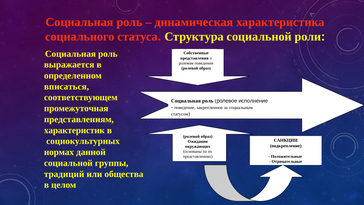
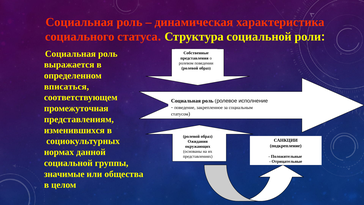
характеристик: характеристик -> изменившихся
традиций: традиций -> значимые
